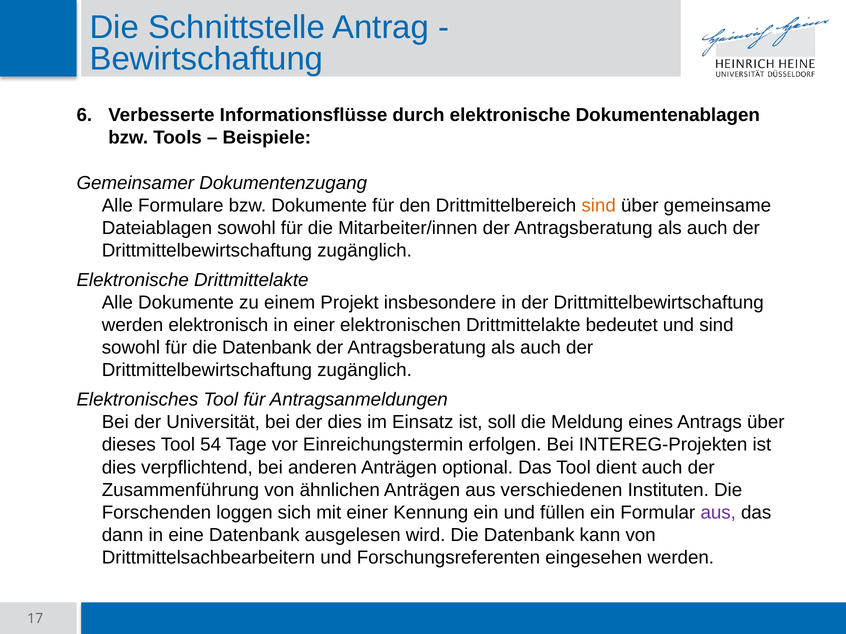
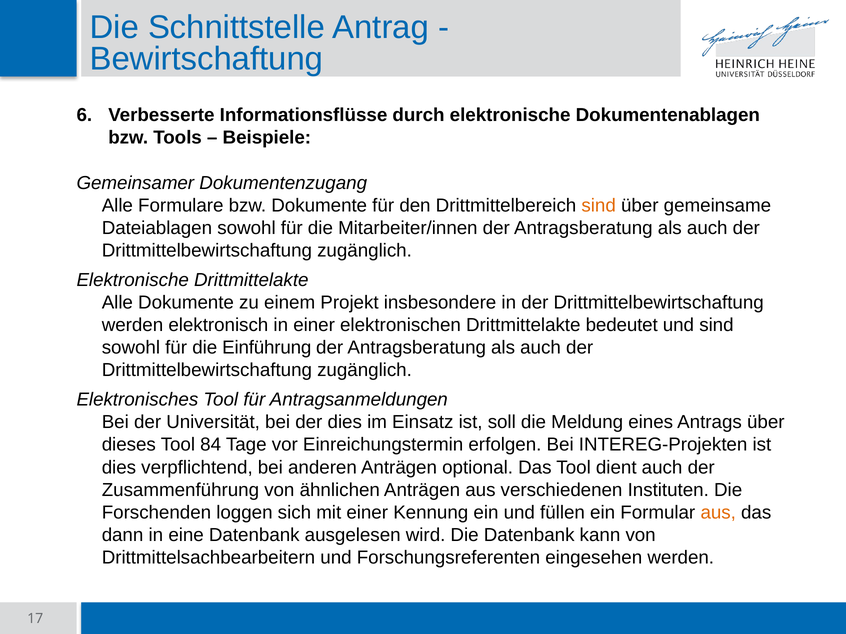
für die Datenbank: Datenbank -> Einführung
54: 54 -> 84
aus at (718, 513) colour: purple -> orange
